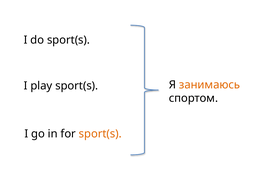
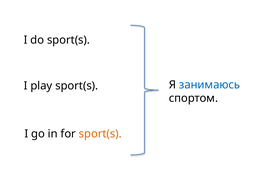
занимаюсь colour: orange -> blue
